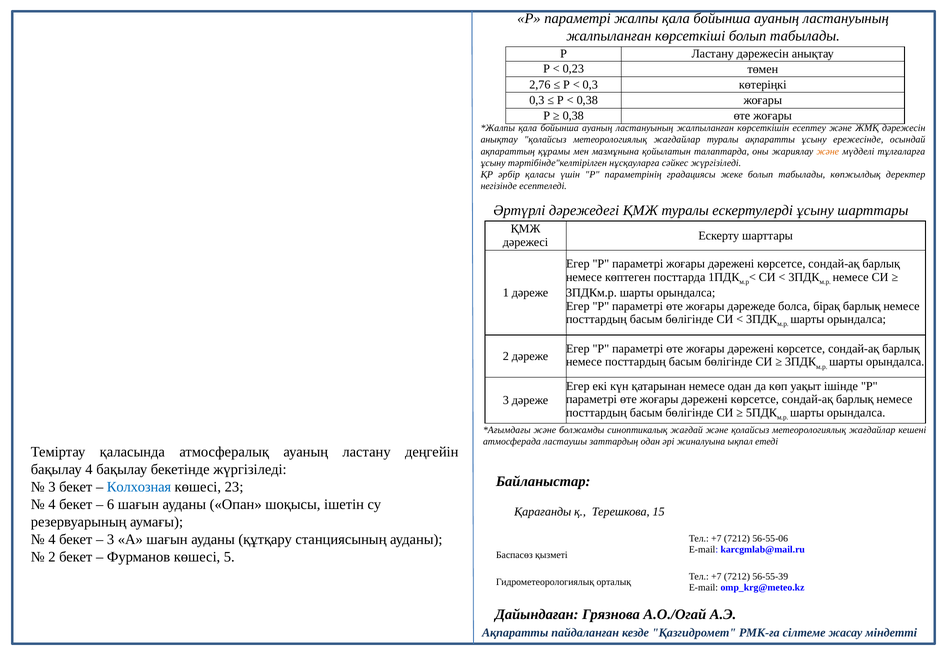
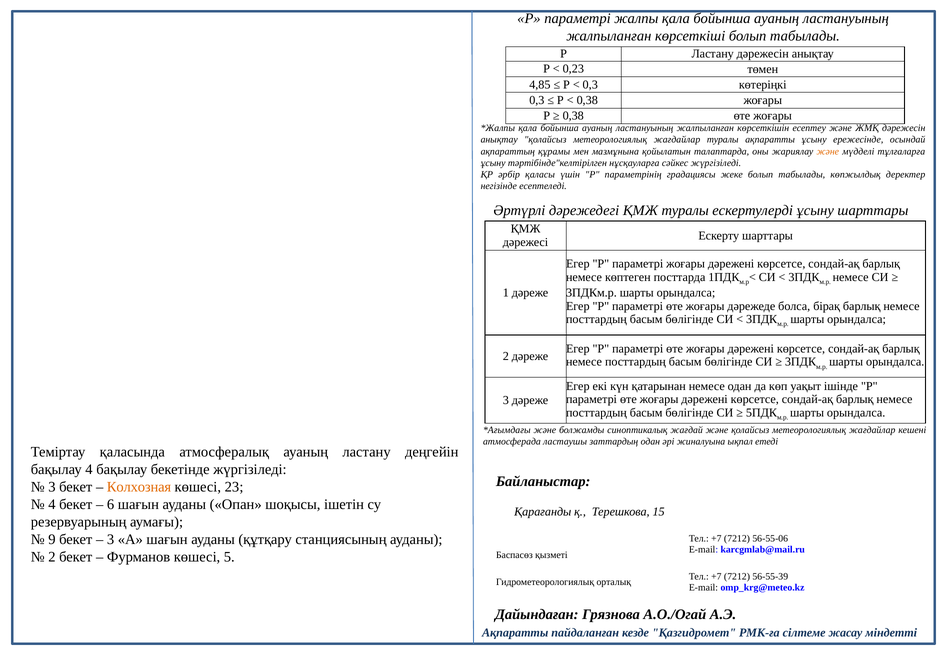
2,76: 2,76 -> 4,85
Колхозная colour: blue -> orange
4 at (52, 540): 4 -> 9
